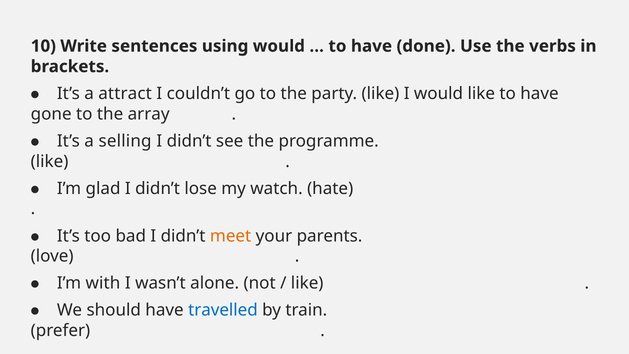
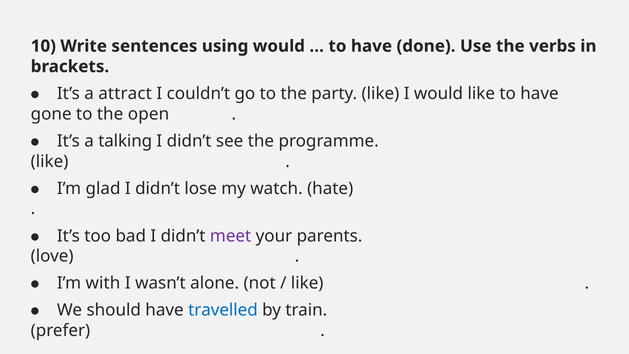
array: array -> open
selling: selling -> talking
meet colour: orange -> purple
